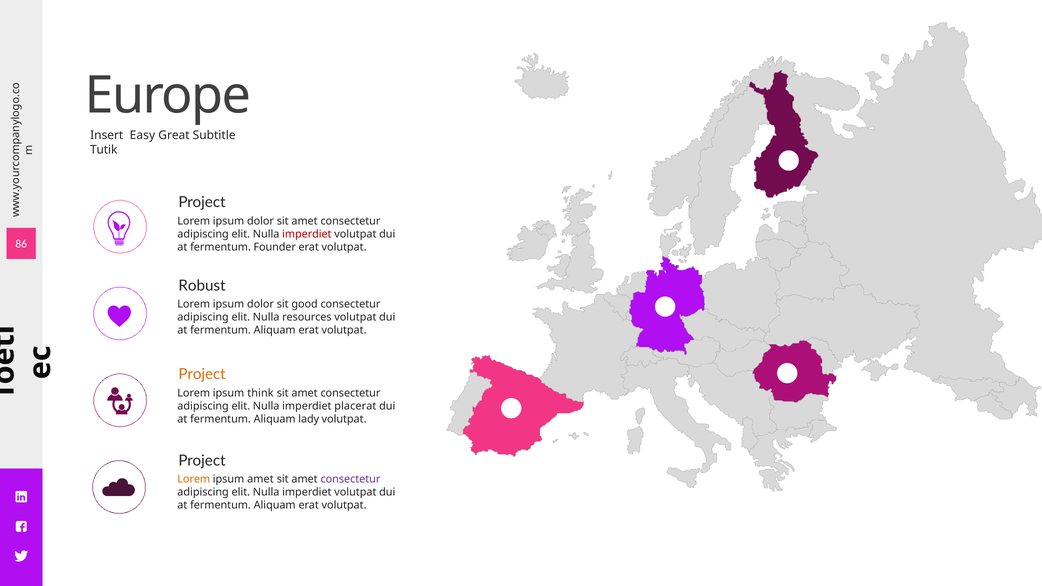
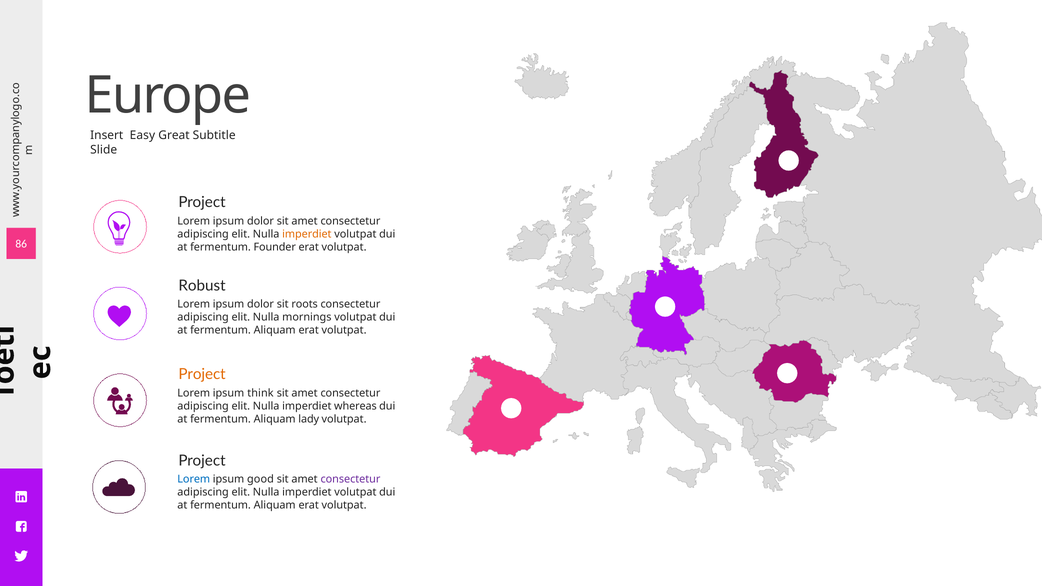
Tutik: Tutik -> Slide
imperdiet at (307, 234) colour: red -> orange
good: good -> roots
resources: resources -> mornings
placerat: placerat -> whereas
Lorem at (194, 479) colour: orange -> blue
ipsum amet: amet -> good
